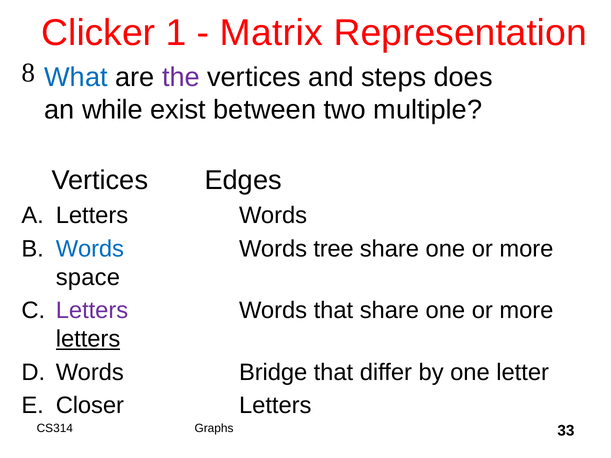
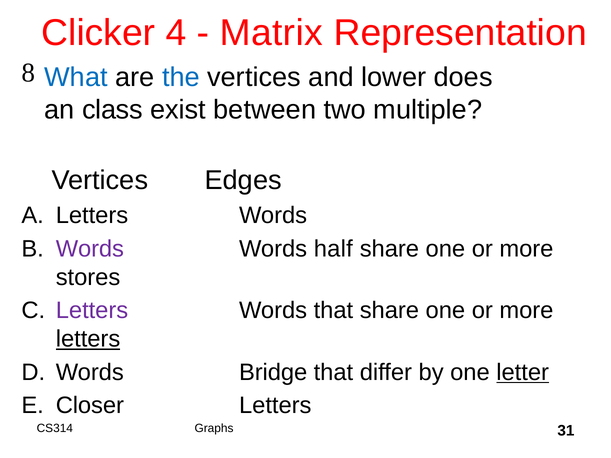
1: 1 -> 4
the colour: purple -> blue
steps: steps -> lower
while: while -> class
Words at (90, 249) colour: blue -> purple
tree: tree -> half
space: space -> stores
letter underline: none -> present
33: 33 -> 31
